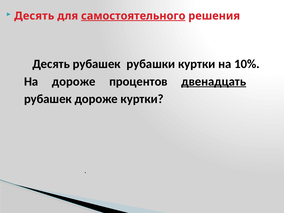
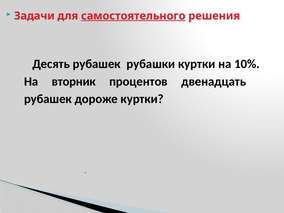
Десять at (34, 16): Десять -> Задачи
На дороже: дороже -> вторник
двенадцать underline: present -> none
